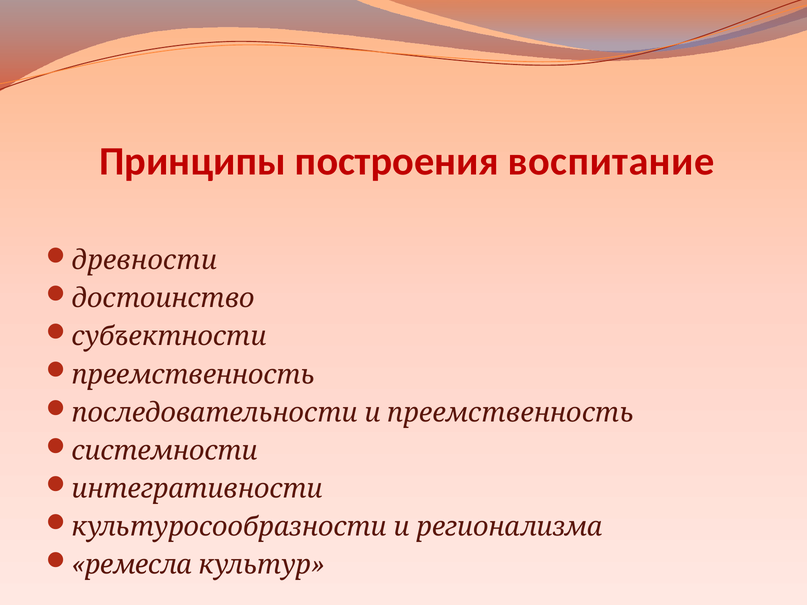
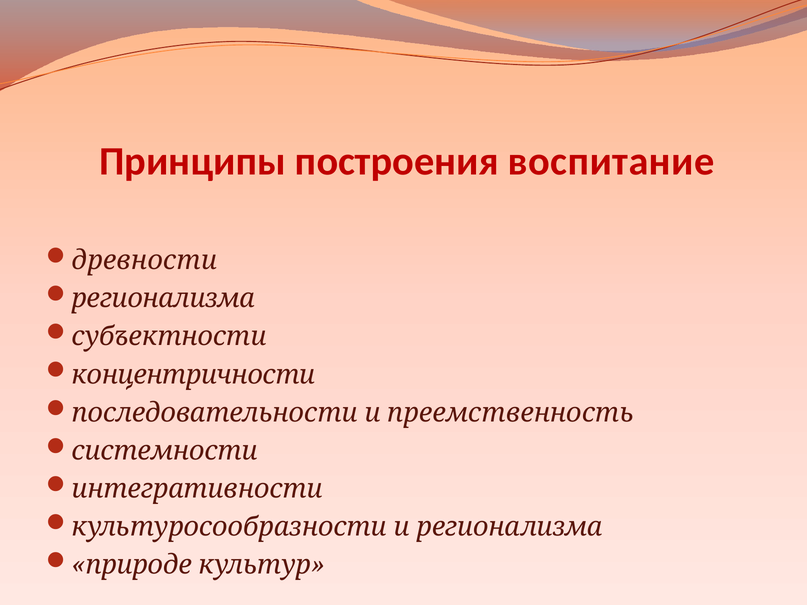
достоинство at (163, 299): достоинство -> регионализма
преемственность at (193, 375): преемственность -> концентричности
ремесла: ремесла -> природе
